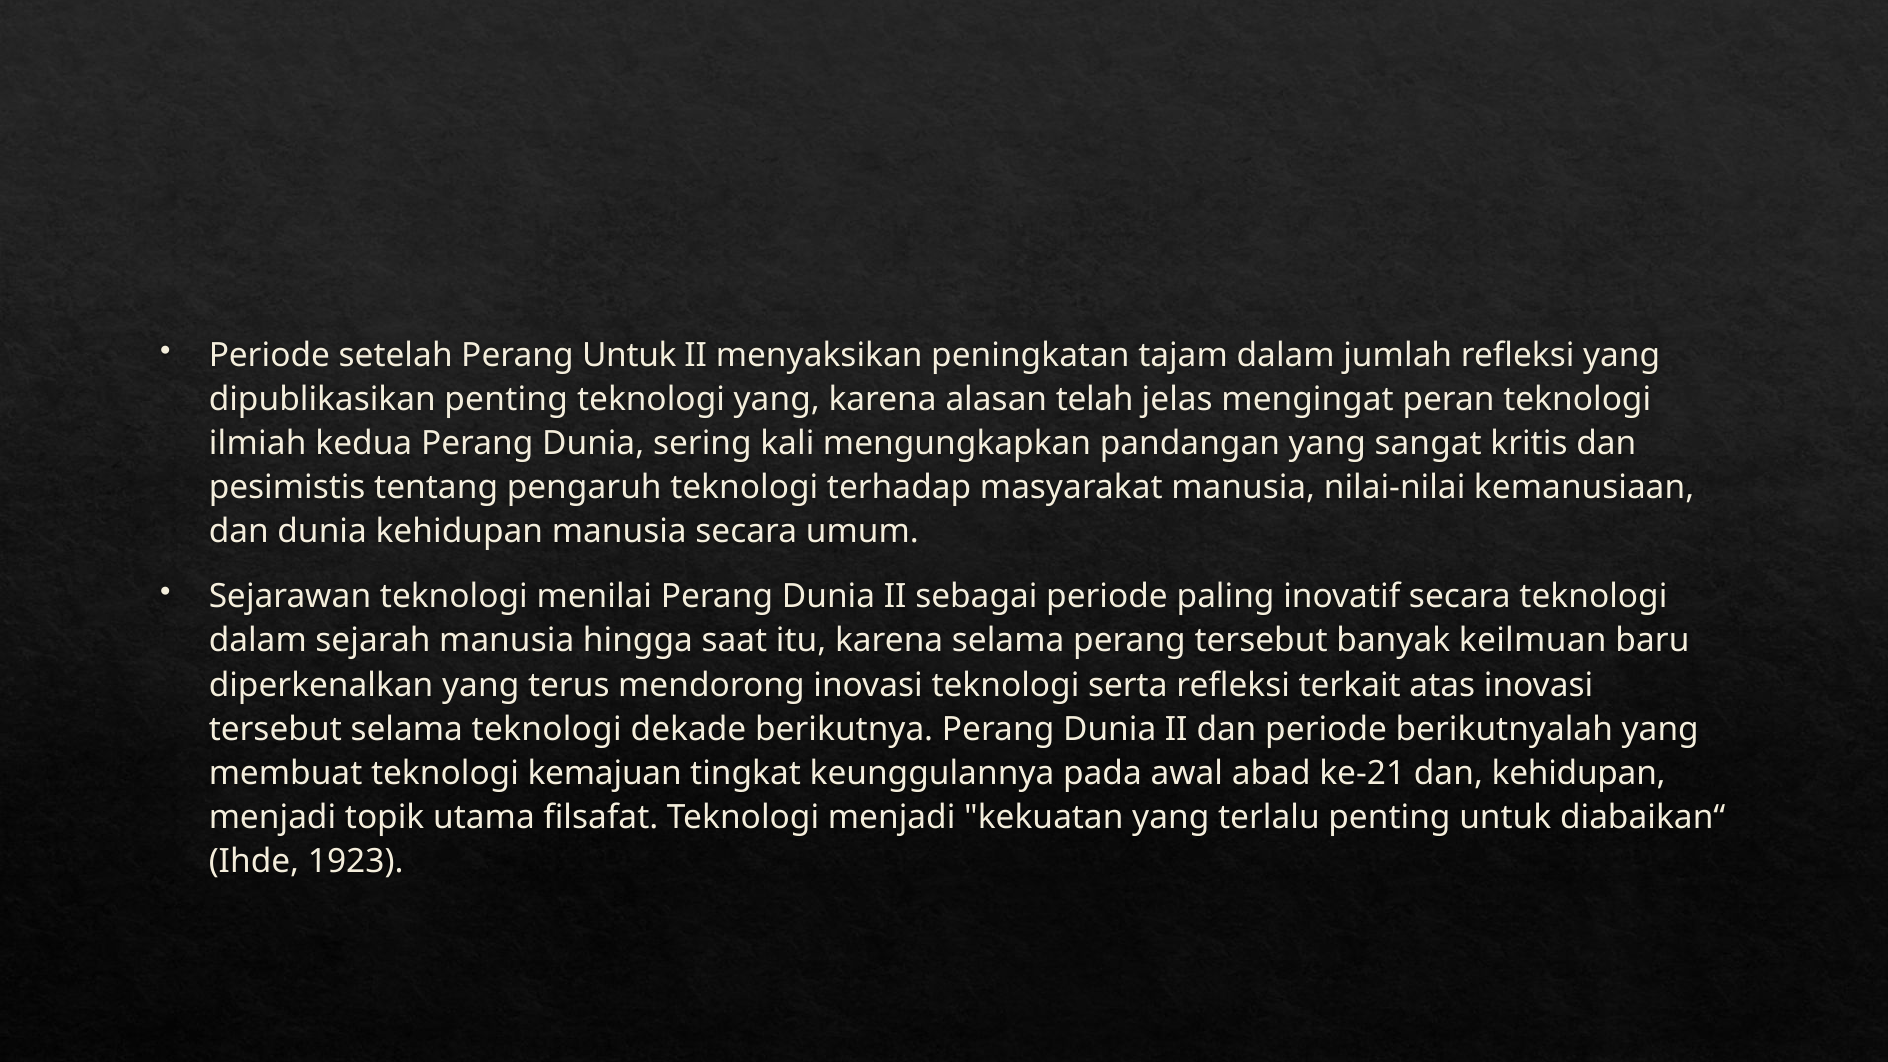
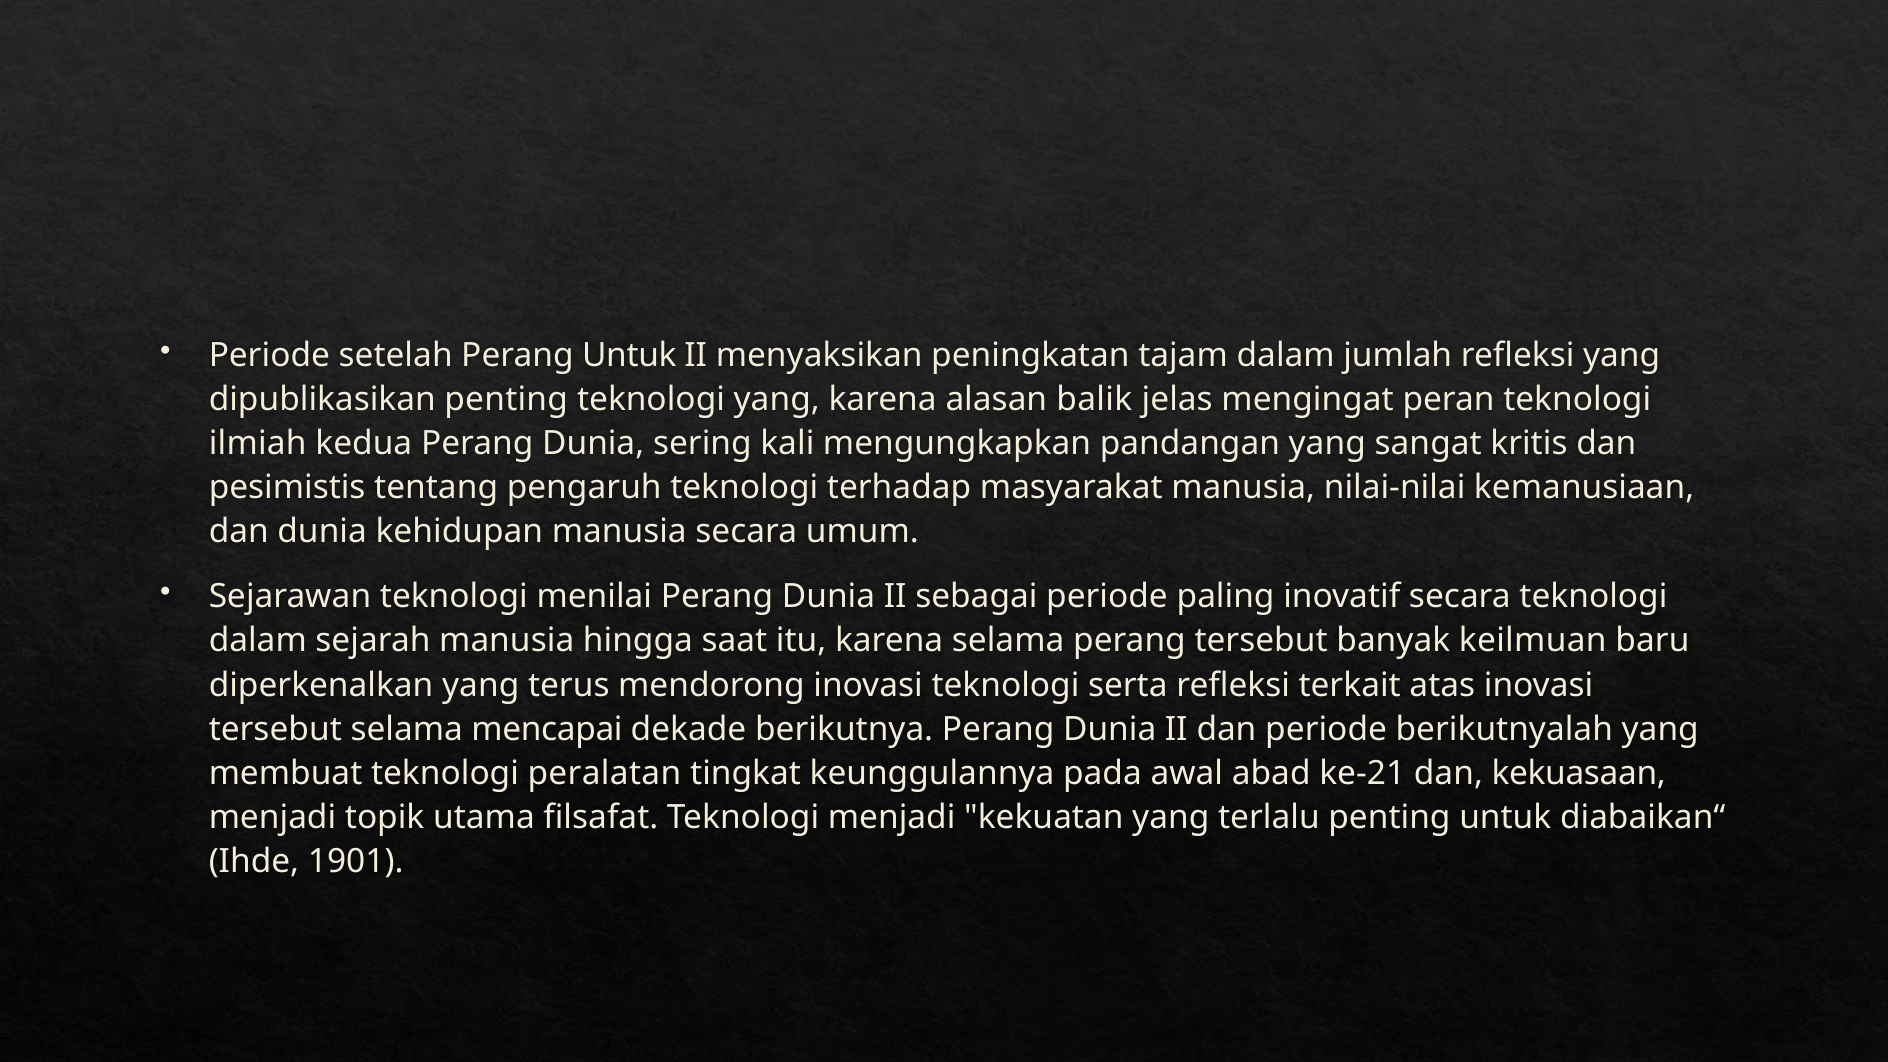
telah: telah -> balik
selama teknologi: teknologi -> mencapai
kemajuan: kemajuan -> peralatan
dan kehidupan: kehidupan -> kekuasaan
1923: 1923 -> 1901
